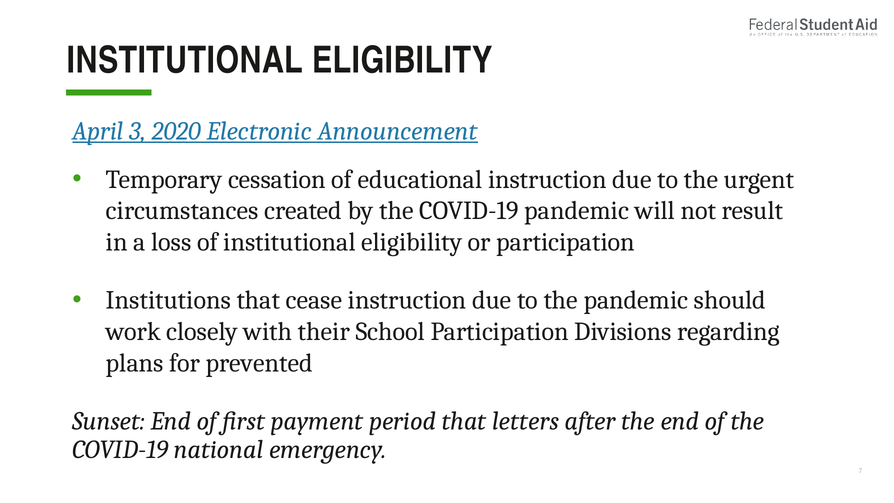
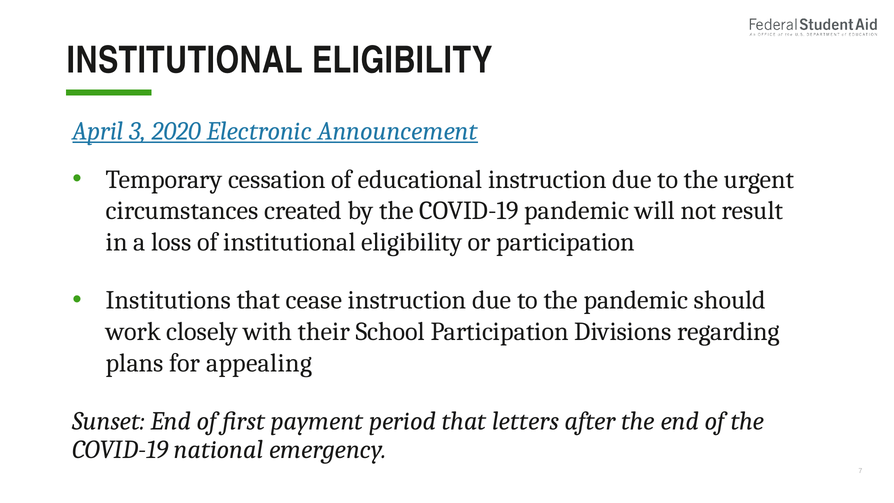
prevented: prevented -> appealing
